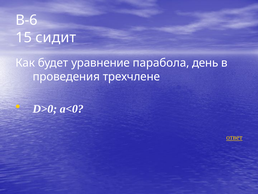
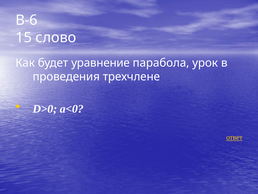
сидит: сидит -> слово
день: день -> урок
